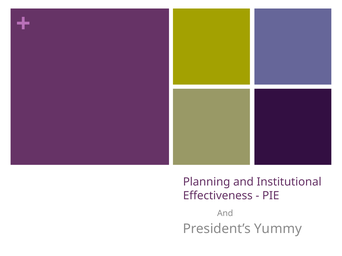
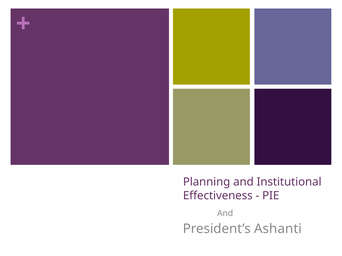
Yummy: Yummy -> Ashanti
